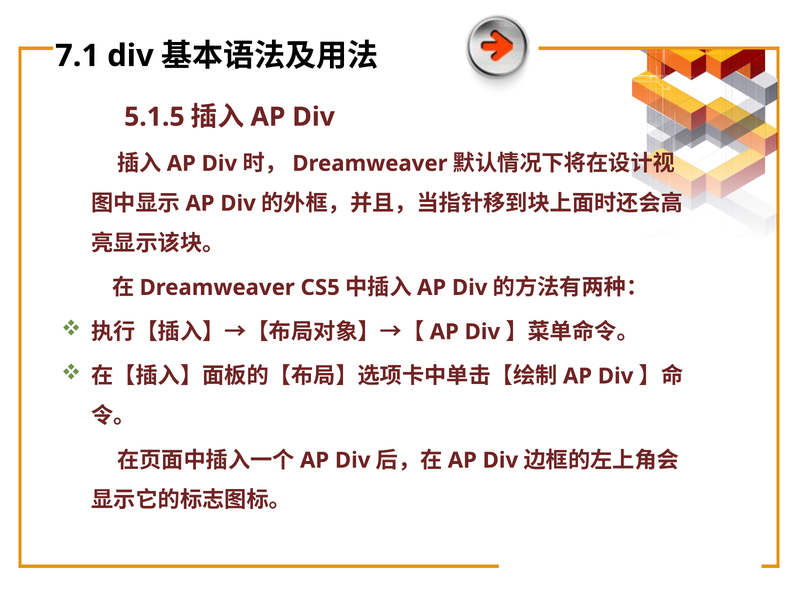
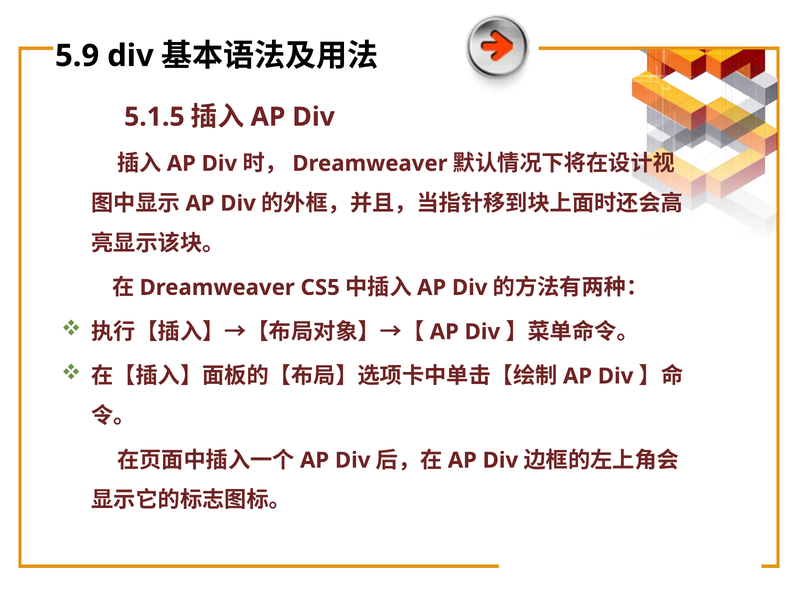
7.1: 7.1 -> 5.9
